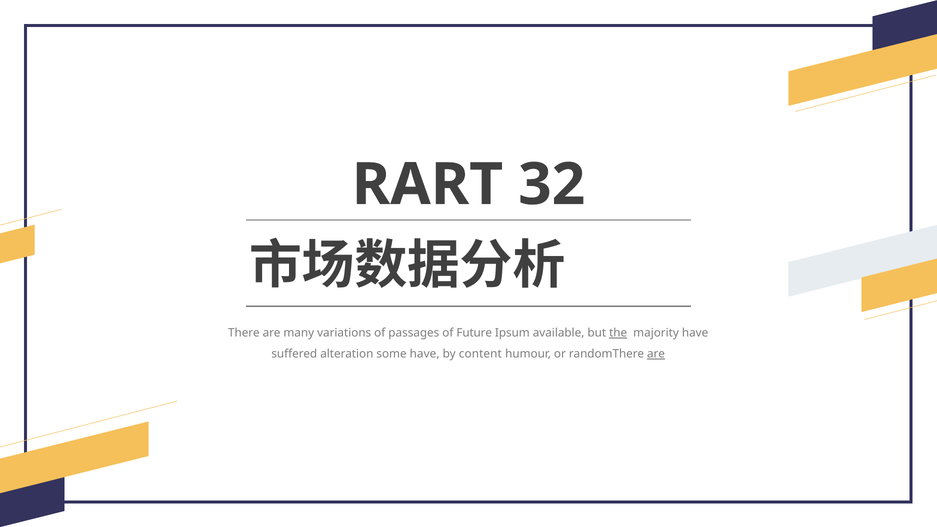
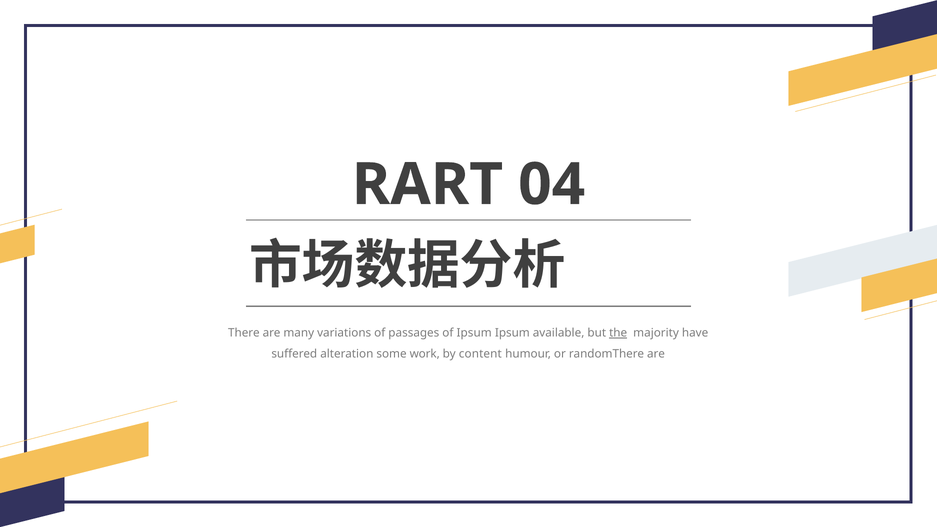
32: 32 -> 04
of Future: Future -> Ipsum
some have: have -> work
are at (656, 354) underline: present -> none
